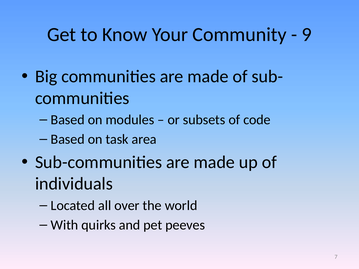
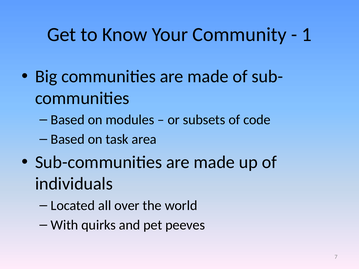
9: 9 -> 1
